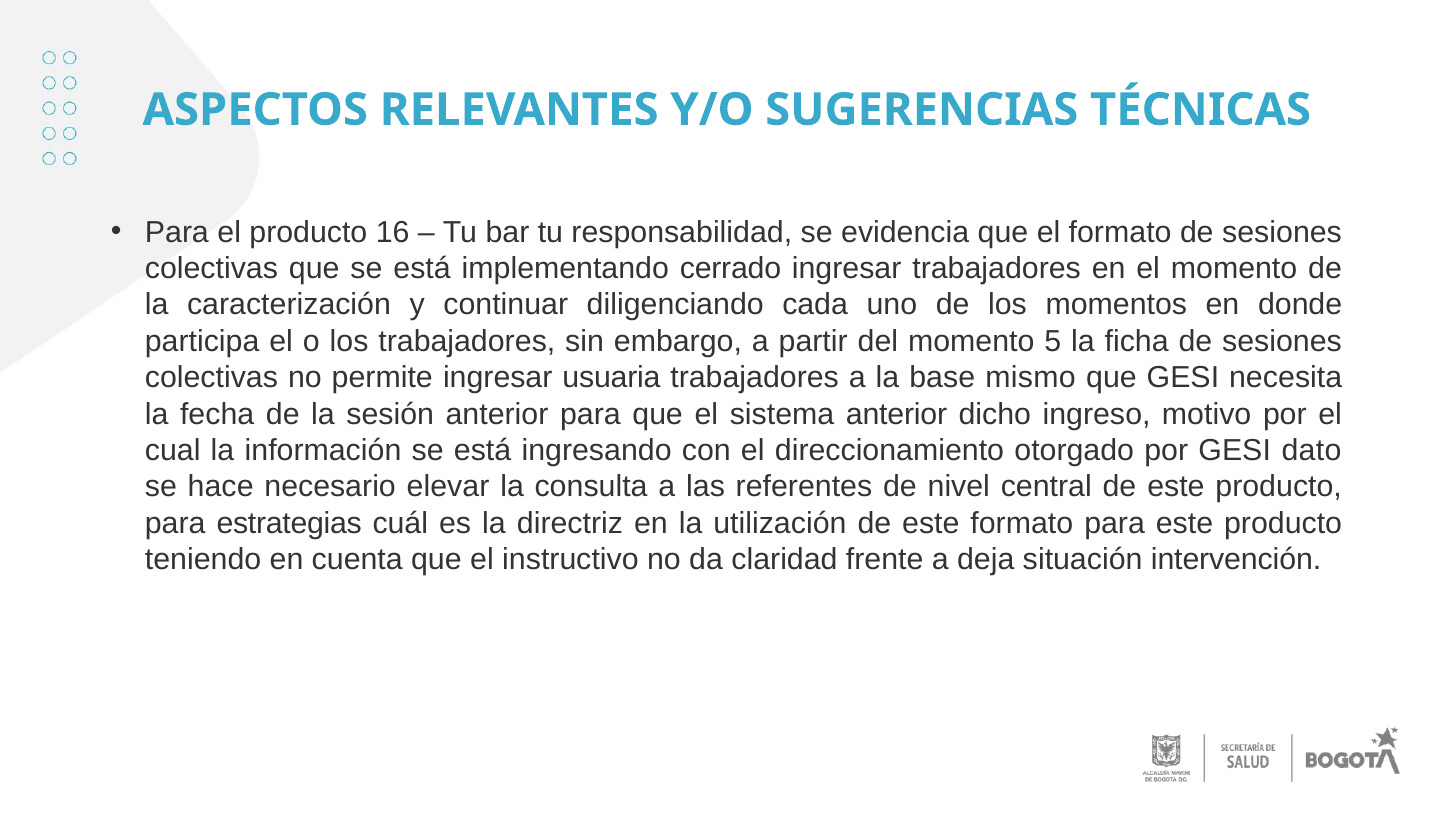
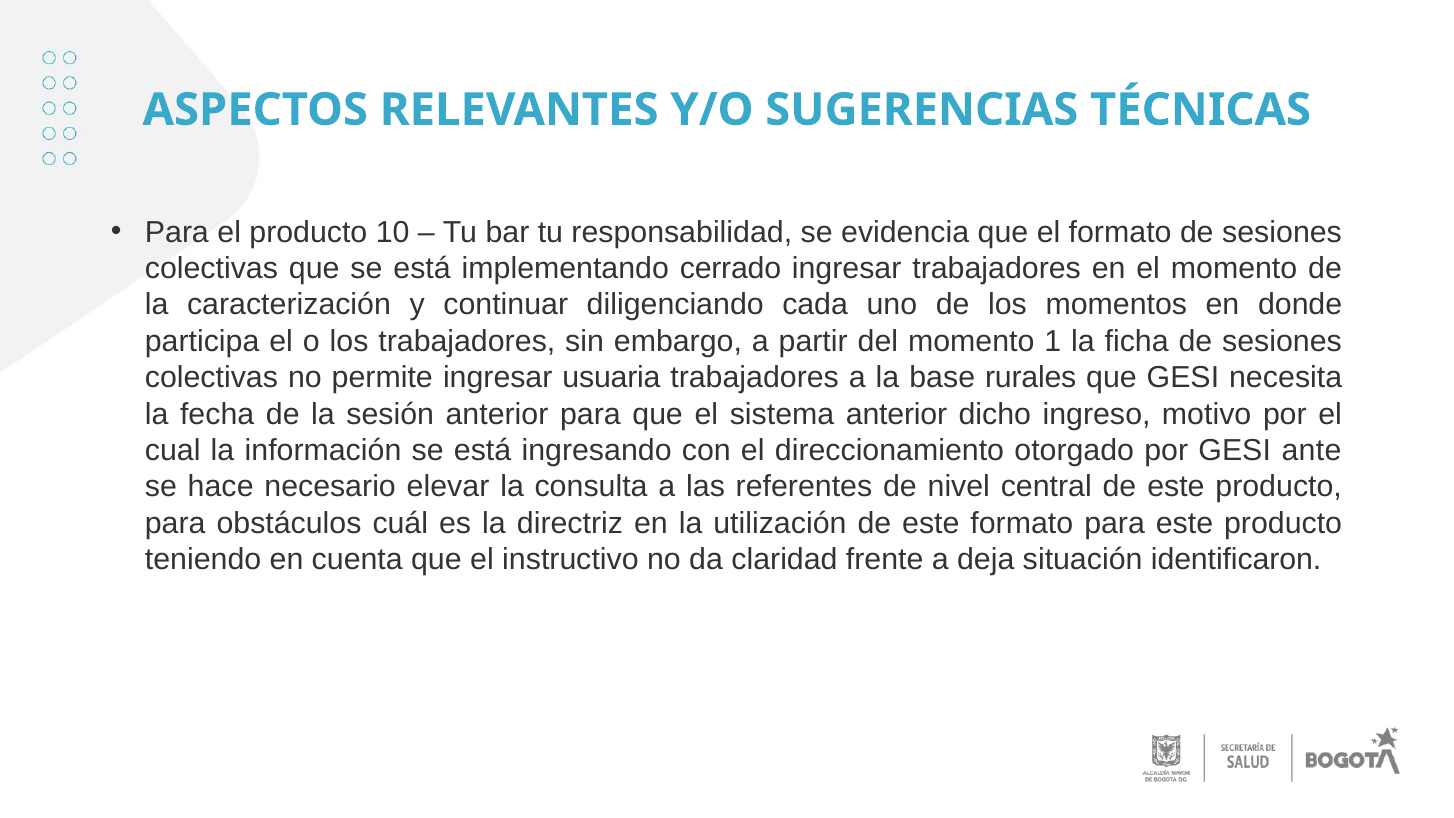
16: 16 -> 10
5: 5 -> 1
mismo: mismo -> rurales
dato: dato -> ante
estrategias: estrategias -> obstáculos
intervención: intervención -> identificaron
